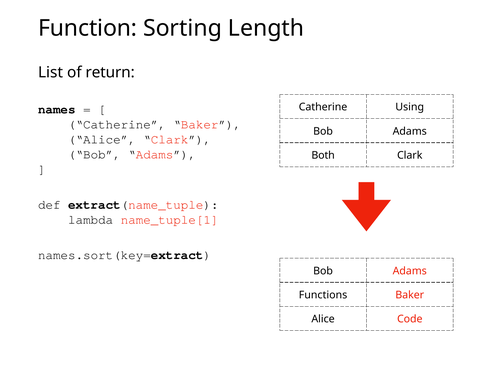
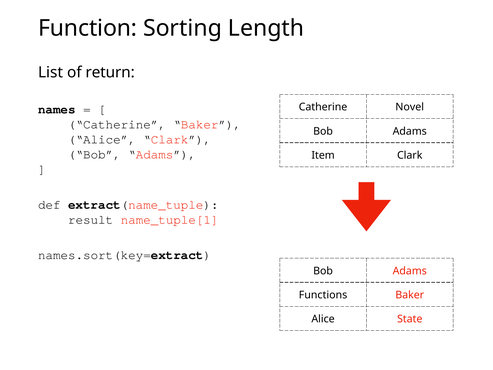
Using: Using -> Novel
Both: Both -> Item
lambda: lambda -> result
Code: Code -> State
